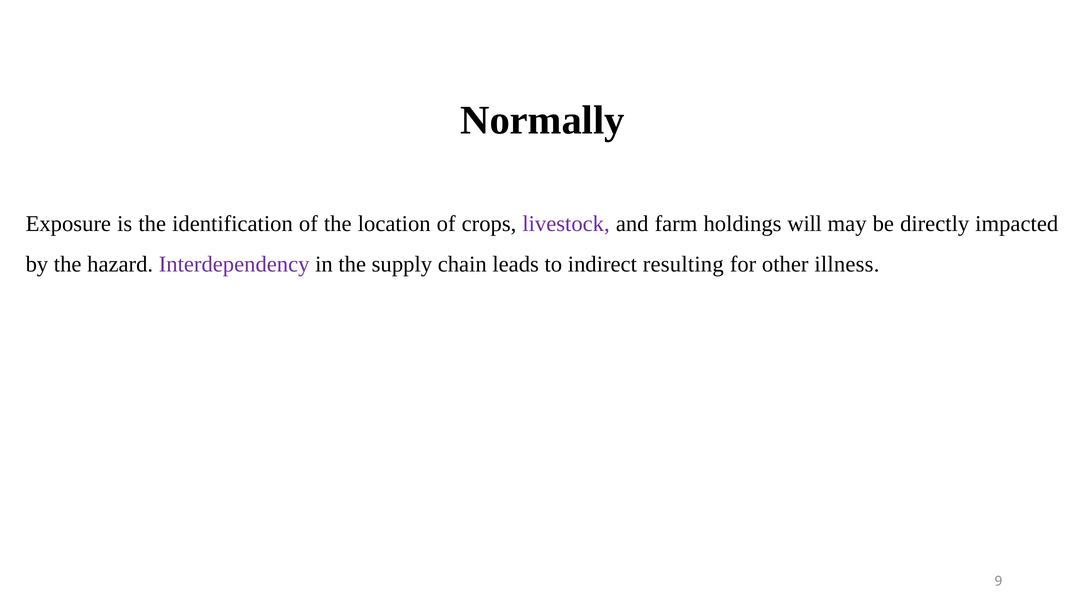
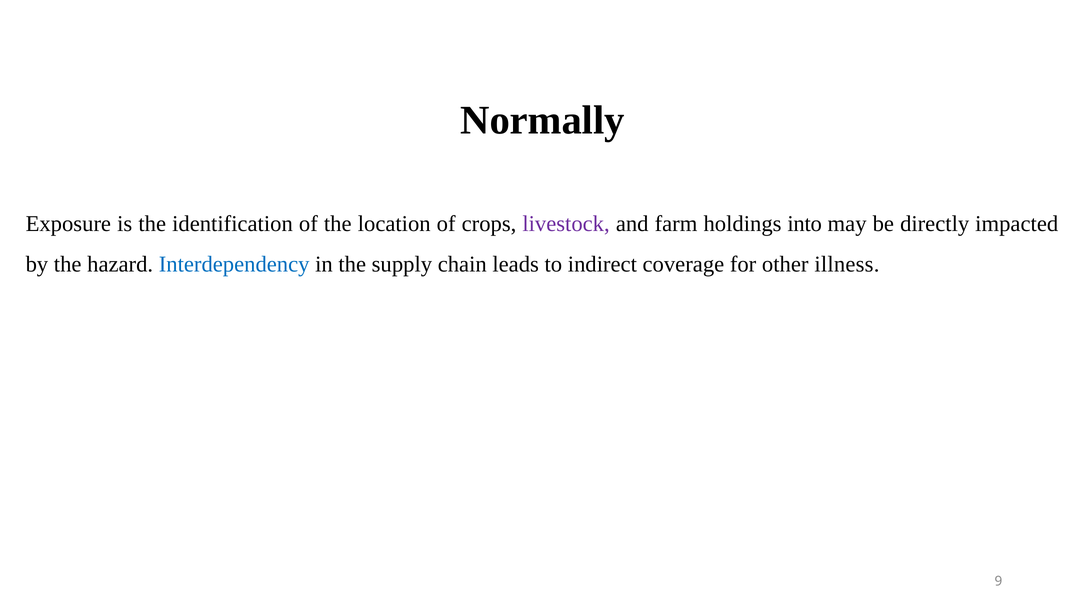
will: will -> into
Interdependency colour: purple -> blue
resulting: resulting -> coverage
